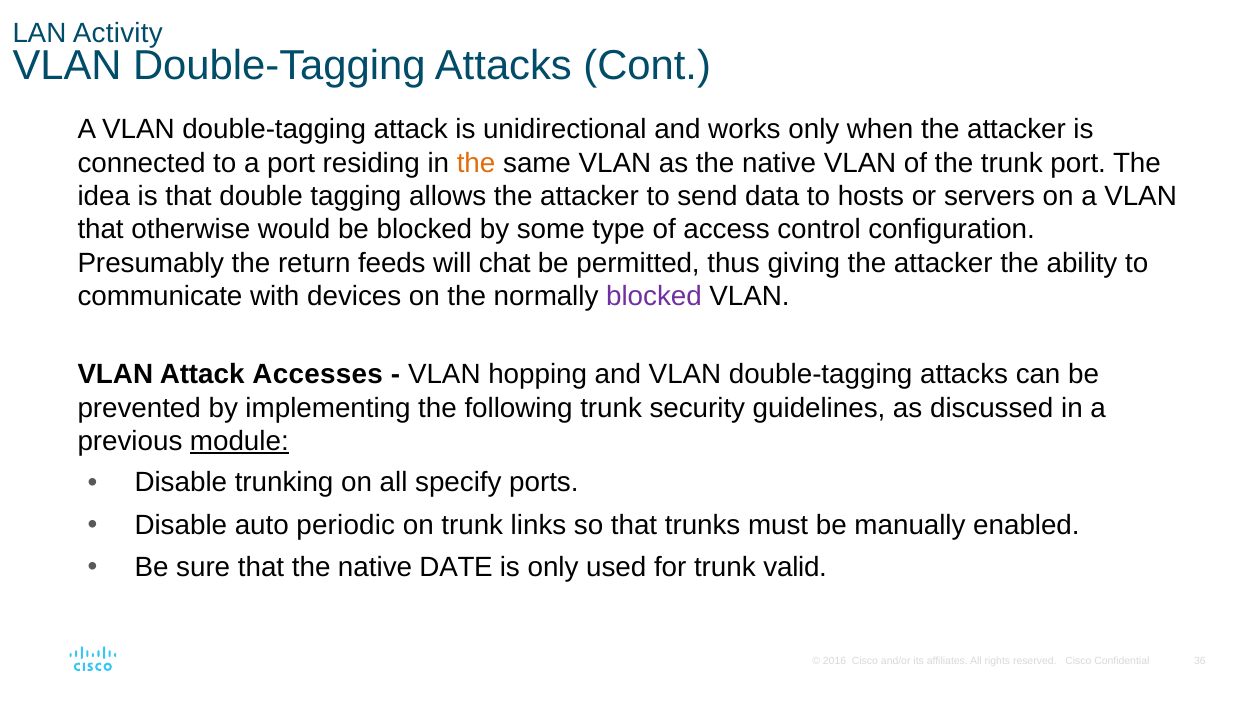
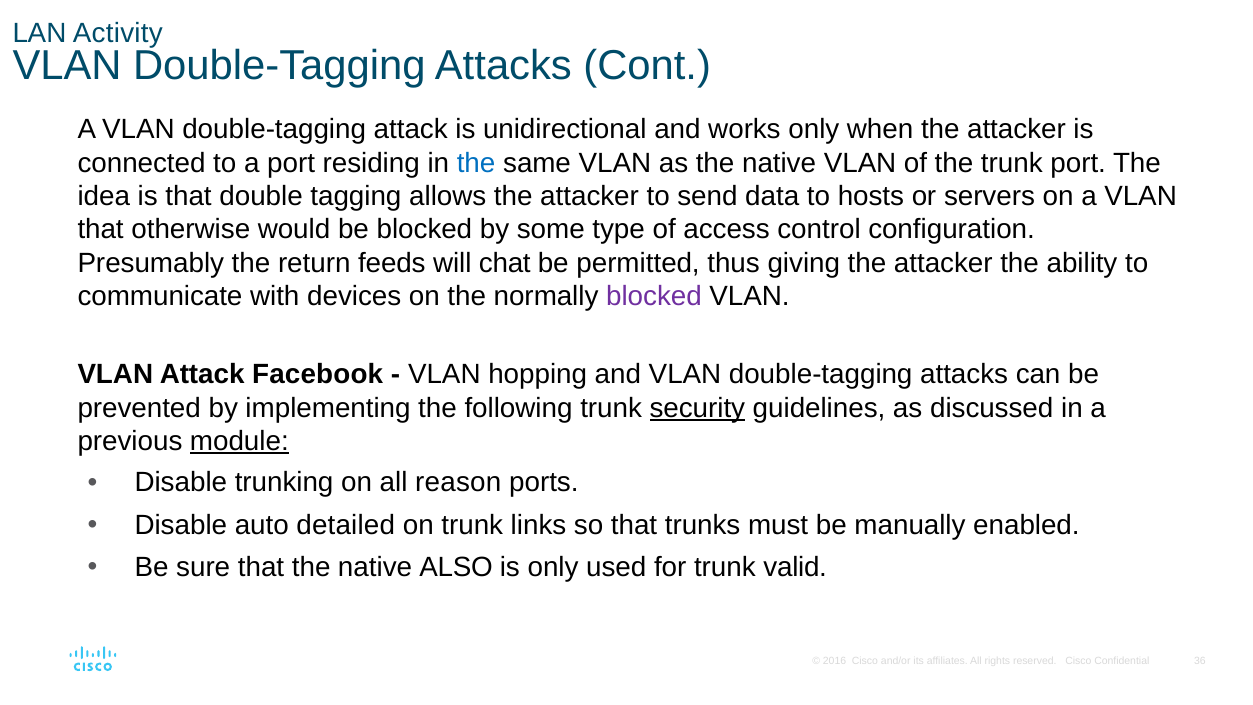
the at (476, 163) colour: orange -> blue
Accesses: Accesses -> Facebook
security underline: none -> present
specify: specify -> reason
periodic: periodic -> detailed
DATE: DATE -> ALSO
